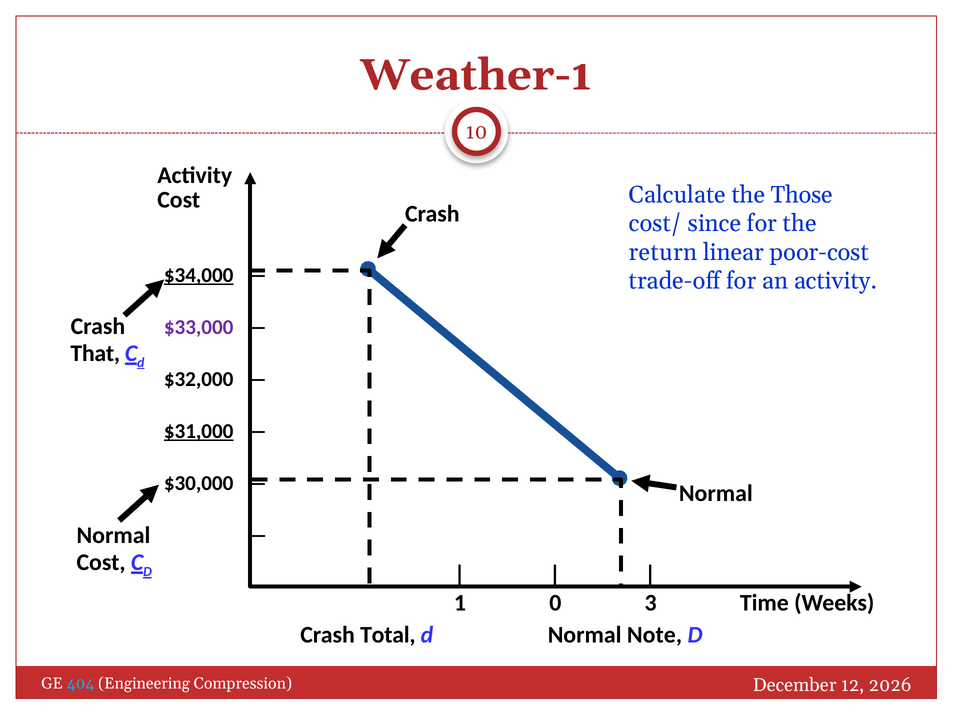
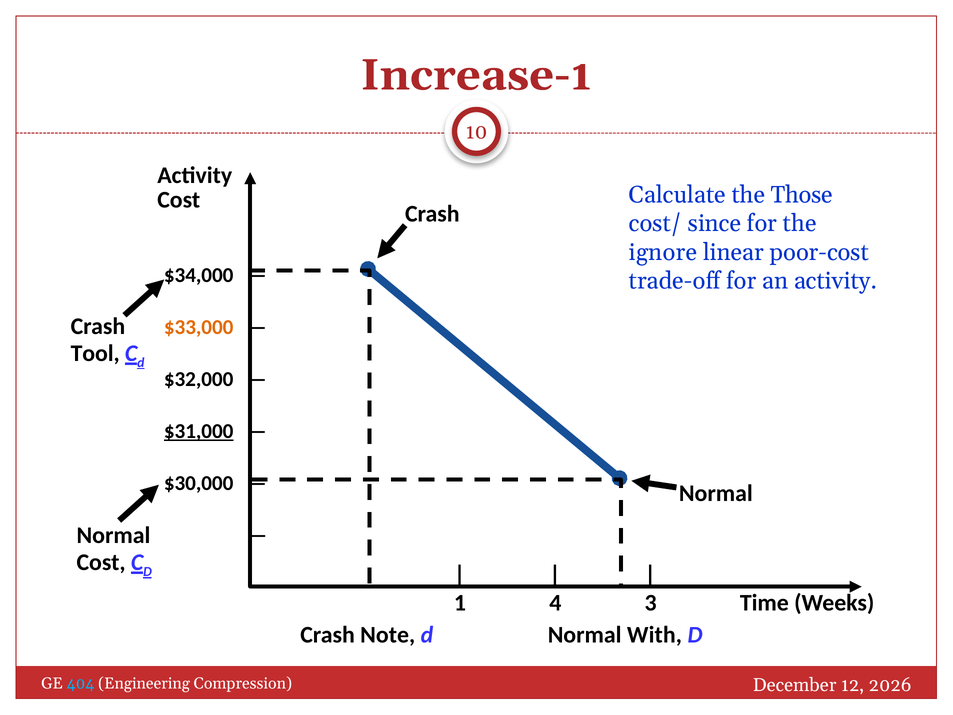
Weather-1: Weather-1 -> Increase-1
return: return -> ignore
$34,000 underline: present -> none
$33,000 colour: purple -> orange
That: That -> Tool
0: 0 -> 4
Total: Total -> Note
Note: Note -> With
